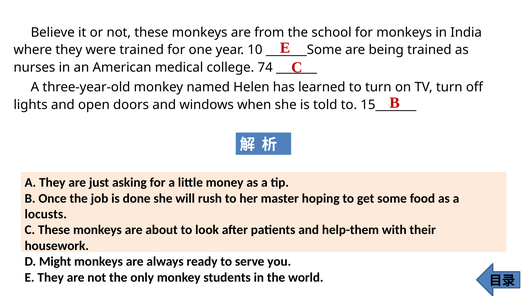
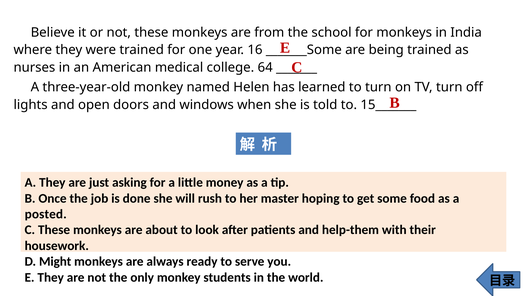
10: 10 -> 16
74: 74 -> 64
locusts: locusts -> posted
